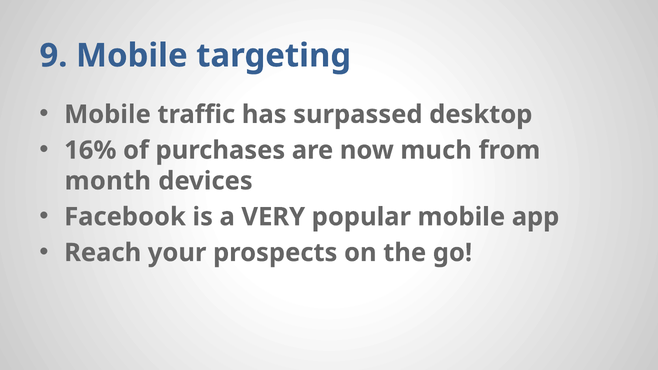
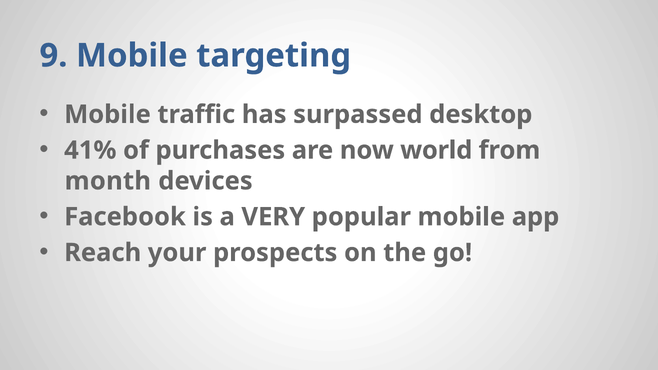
16%: 16% -> 41%
much: much -> world
